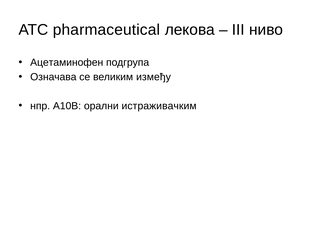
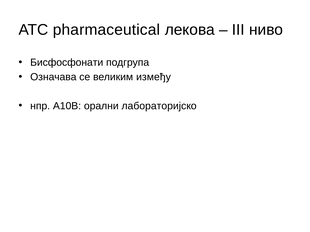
Ацетаминофен: Ацетаминофен -> Бисфосфонати
истраживачким: истраживачким -> лабораторијско
